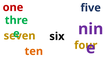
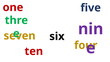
ten colour: orange -> red
